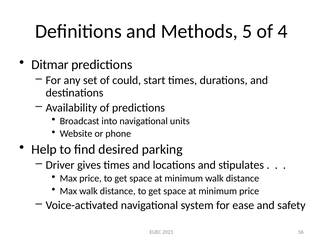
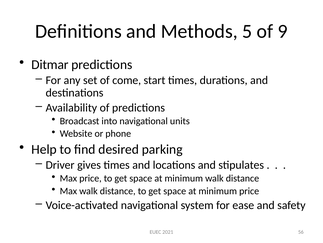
4: 4 -> 9
could: could -> come
